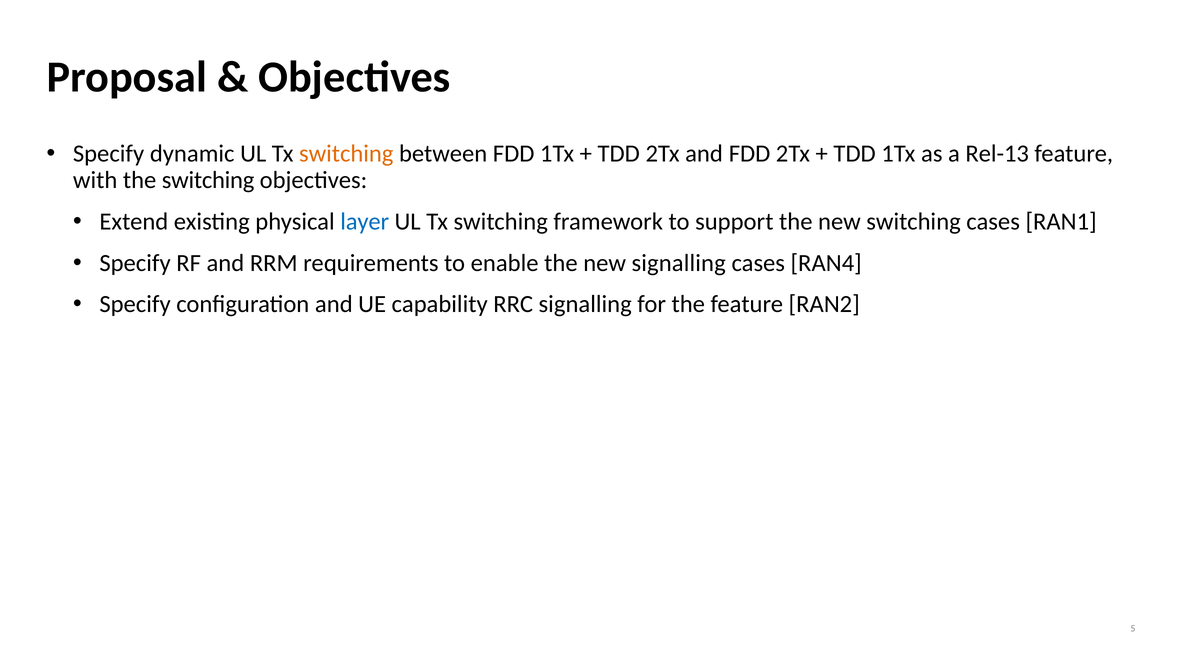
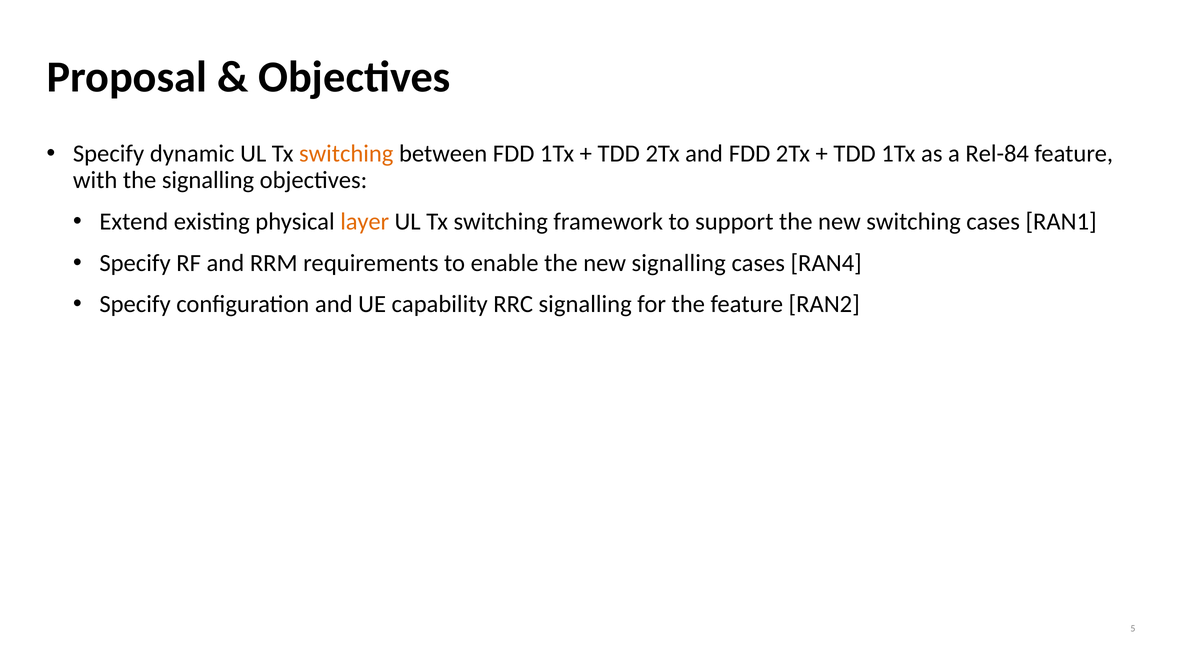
Rel-13: Rel-13 -> Rel-84
the switching: switching -> signalling
layer colour: blue -> orange
